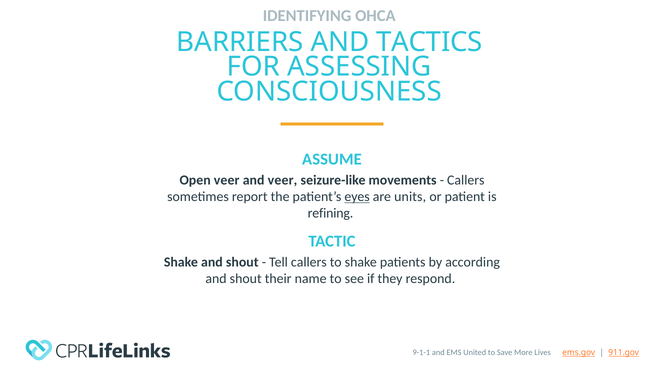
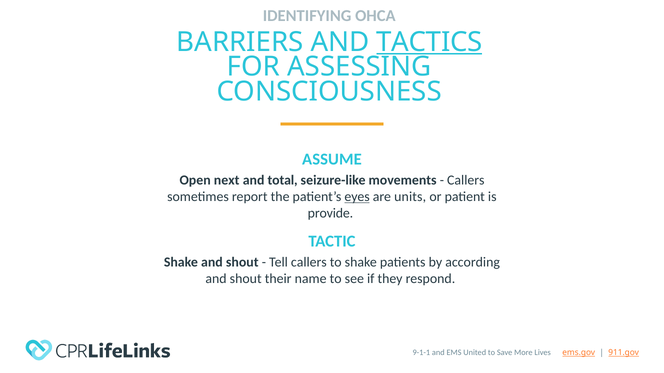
TACTICS underline: none -> present
Open veer: veer -> next
and veer: veer -> total
refining: refining -> provide
